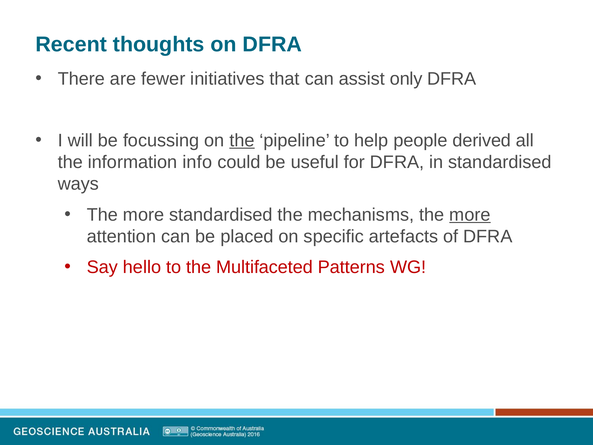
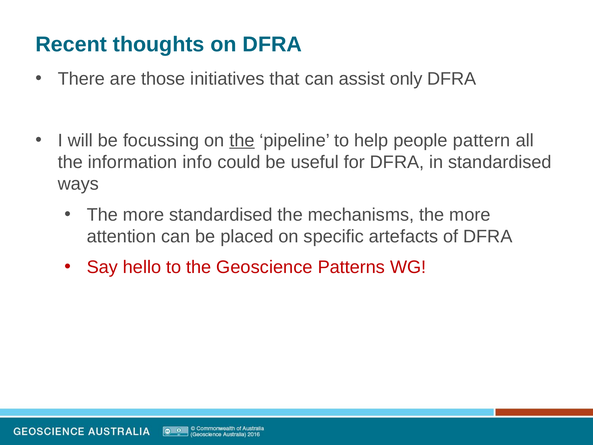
fewer: fewer -> those
derived: derived -> pattern
more at (470, 215) underline: present -> none
Multifaceted: Multifaceted -> Geoscience
